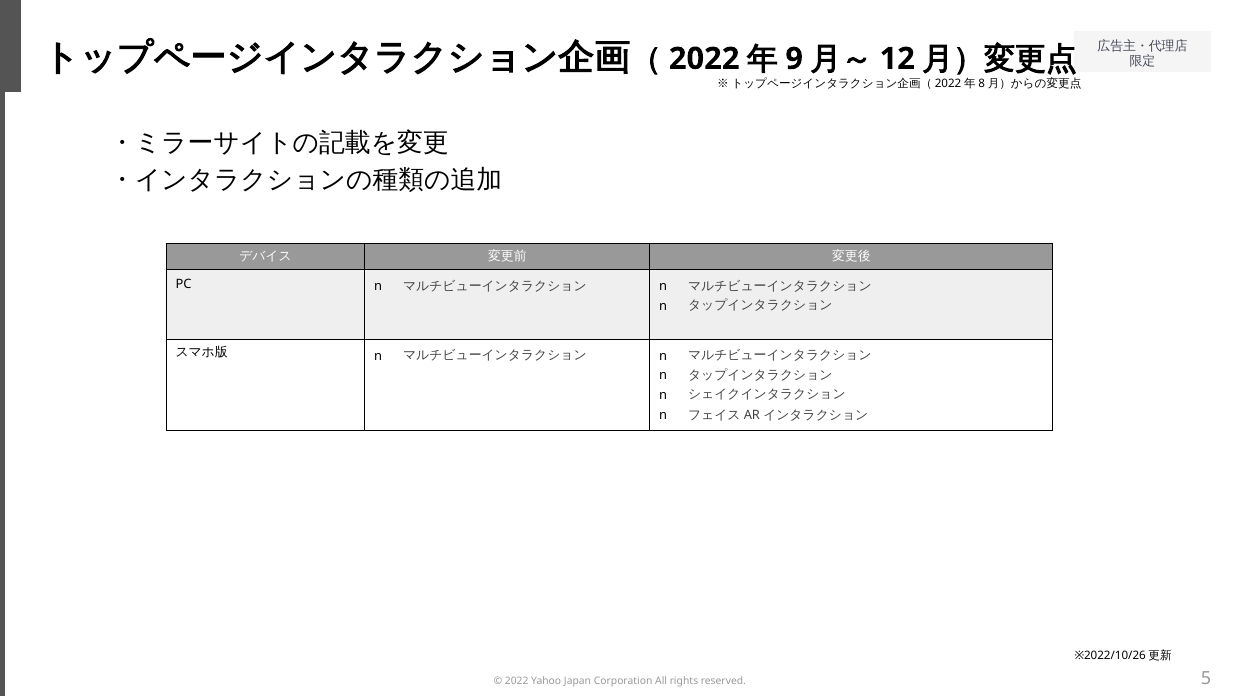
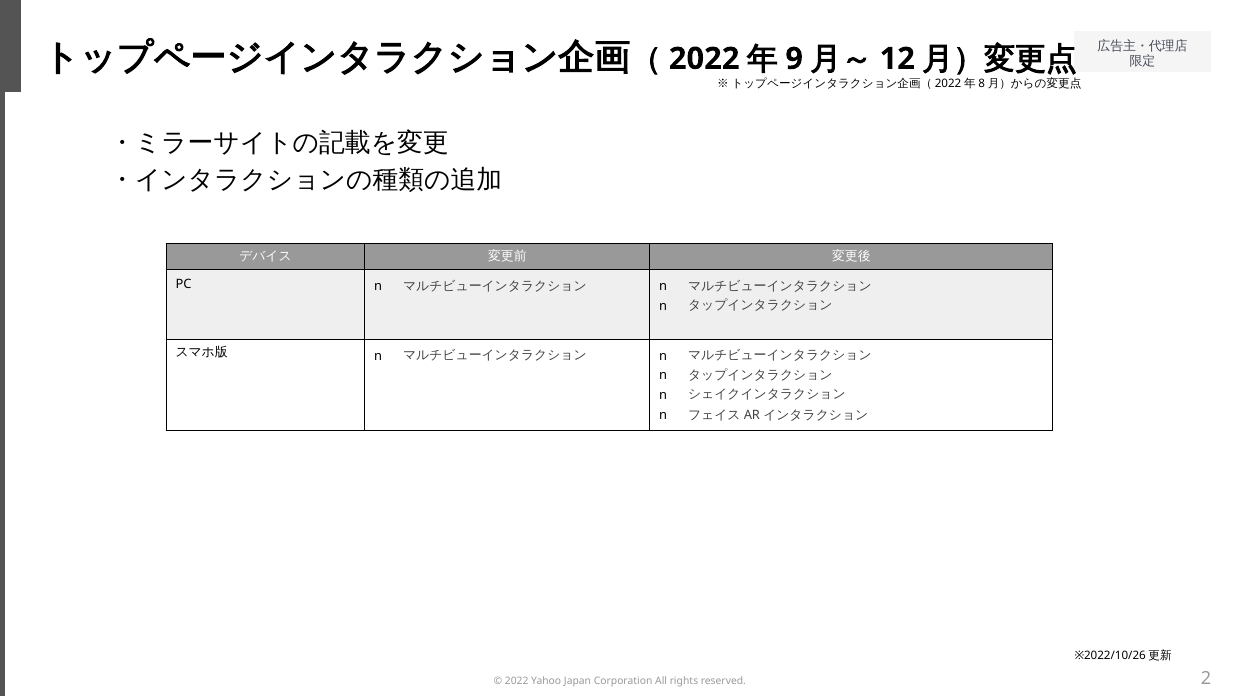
5: 5 -> 2
